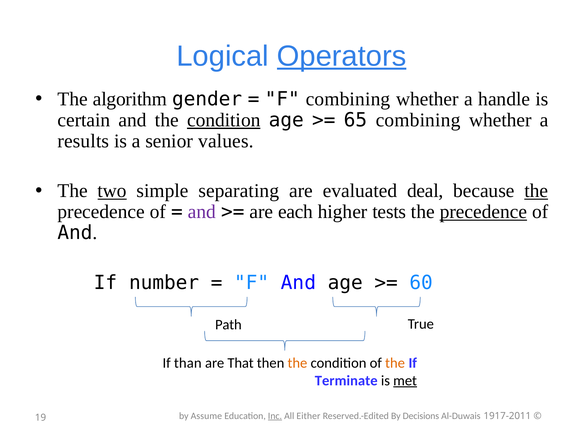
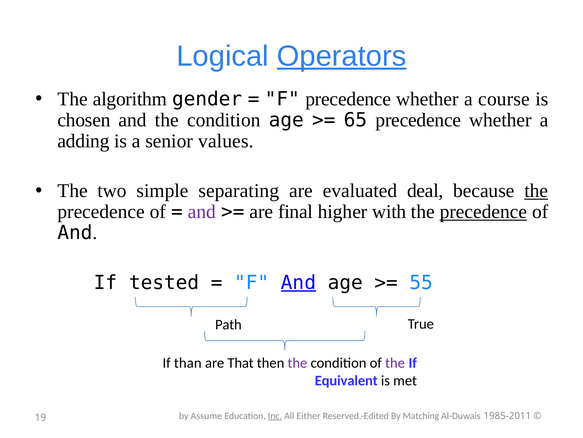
F combining: combining -> precedence
handle: handle -> course
certain: certain -> chosen
condition at (224, 120) underline: present -> none
65 combining: combining -> precedence
results: results -> adding
two underline: present -> none
each: each -> final
tests: tests -> with
number: number -> tested
And at (299, 282) underline: none -> present
60: 60 -> 55
the at (297, 362) colour: orange -> purple
the at (395, 362) colour: orange -> purple
Terminate: Terminate -> Equivalent
met underline: present -> none
Decisions: Decisions -> Matching
1917-2011: 1917-2011 -> 1985-2011
